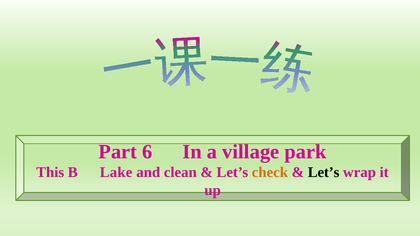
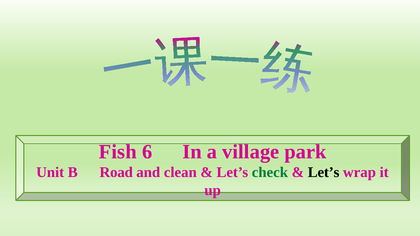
Part: Part -> Fish
This: This -> Unit
Lake: Lake -> Road
check colour: orange -> green
